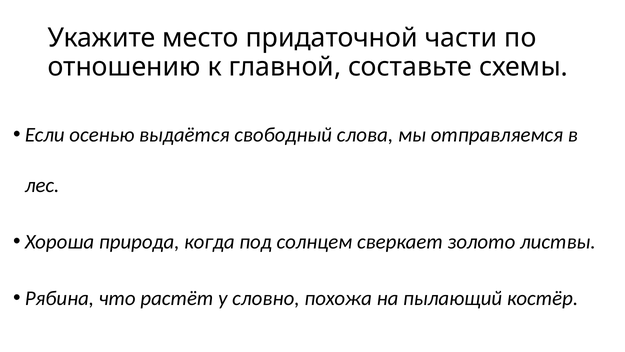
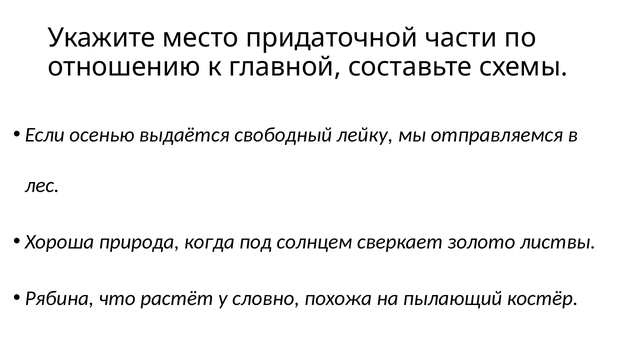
слова: слова -> лейку
